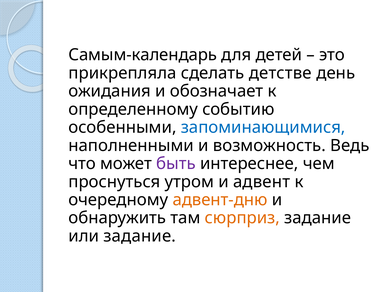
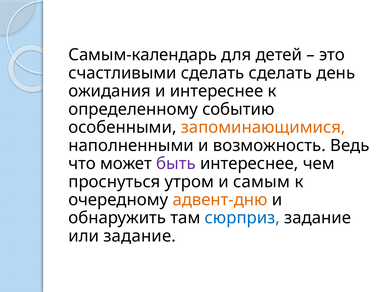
прикрепляла: прикрепляла -> счастливыми
сделать детстве: детстве -> сделать
и обозначает: обозначает -> интереснее
запоминающимися colour: blue -> orange
адвент: адвент -> самым
сюрприз colour: orange -> blue
